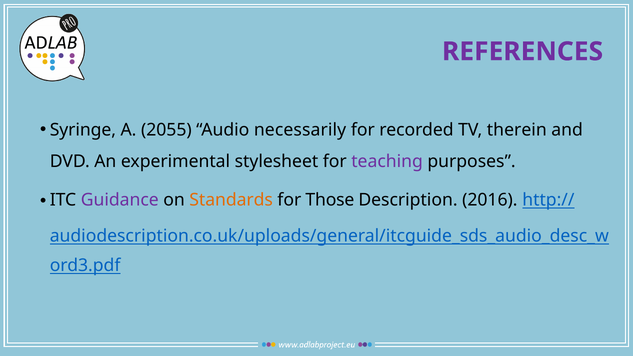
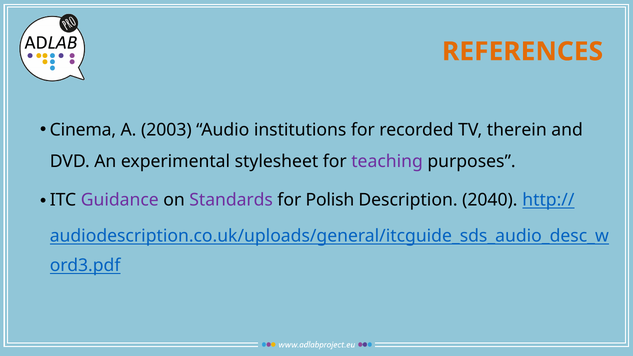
REFERENCES colour: purple -> orange
Syringe: Syringe -> Cinema
2055: 2055 -> 2003
necessarily: necessarily -> institutions
Standards colour: orange -> purple
Those: Those -> Polish
2016: 2016 -> 2040
